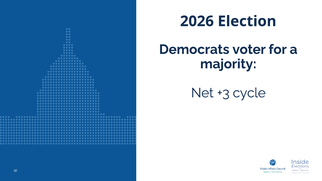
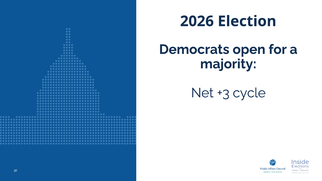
voter: voter -> open
